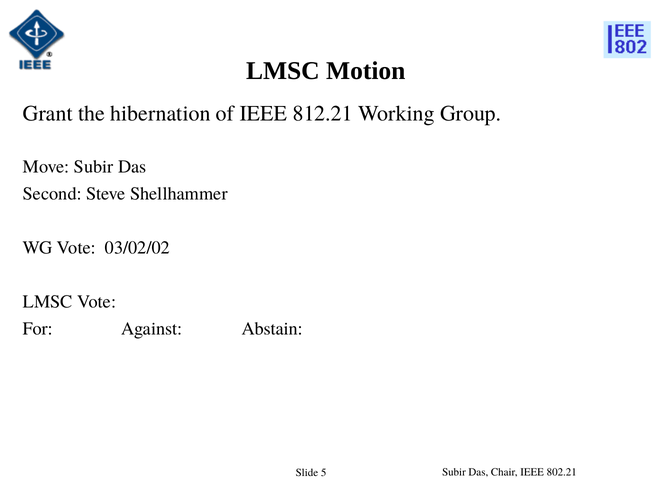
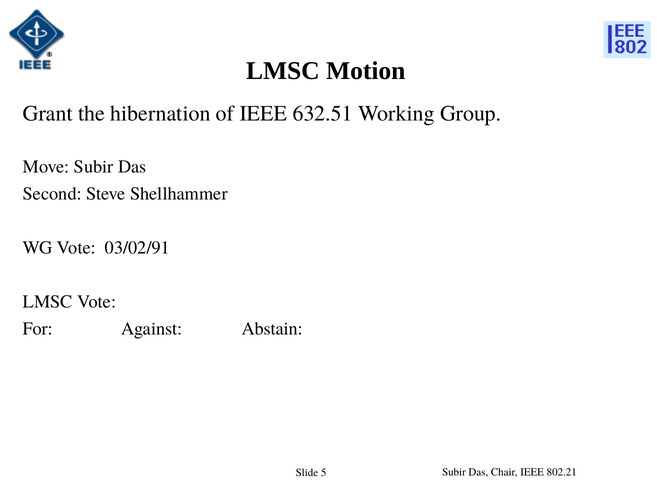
812.21: 812.21 -> 632.51
03/02/02: 03/02/02 -> 03/02/91
